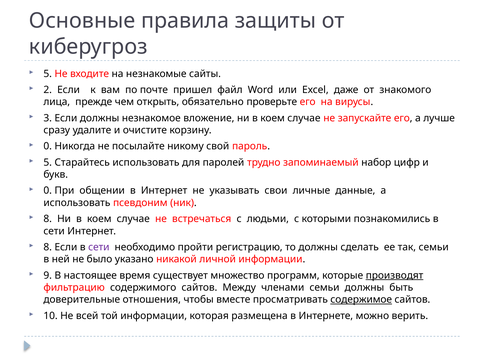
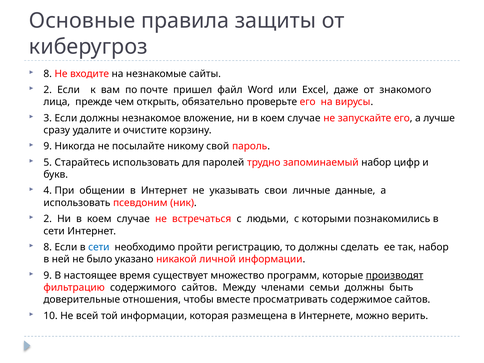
5 at (48, 74): 5 -> 8
0 at (48, 146): 0 -> 9
0 at (48, 191): 0 -> 4
8 at (48, 219): 8 -> 2
сети at (99, 247) colour: purple -> blue
так семьи: семьи -> набор
содержимое underline: present -> none
